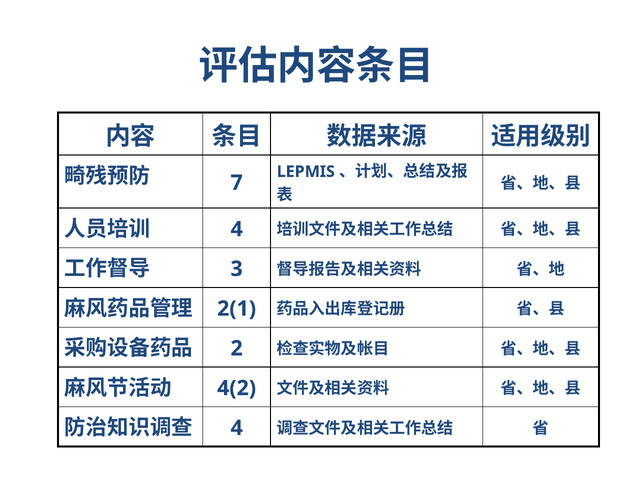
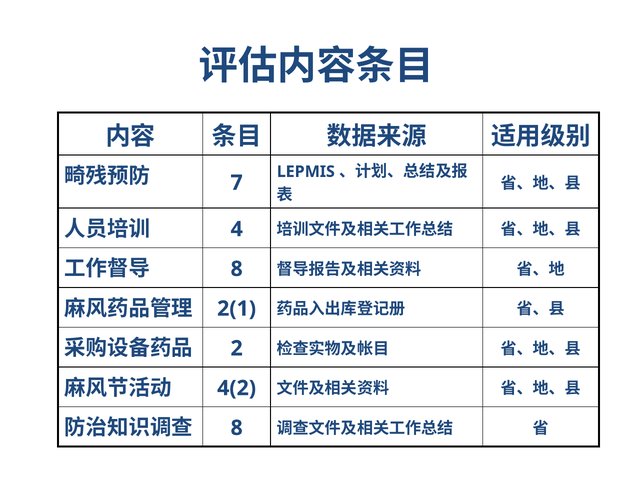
3 at (237, 269): 3 -> 8
4 at (237, 427): 4 -> 8
